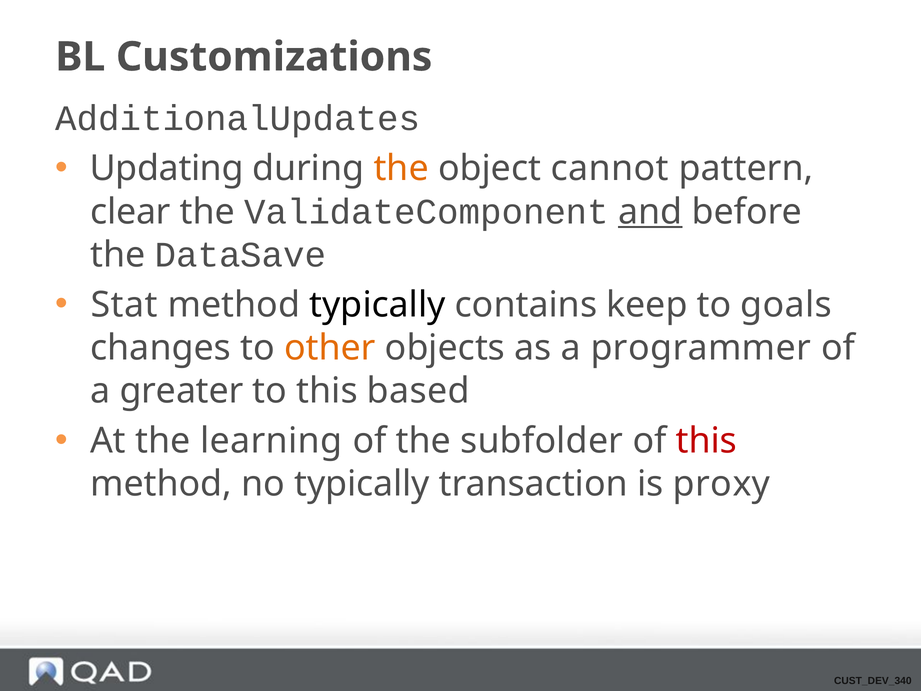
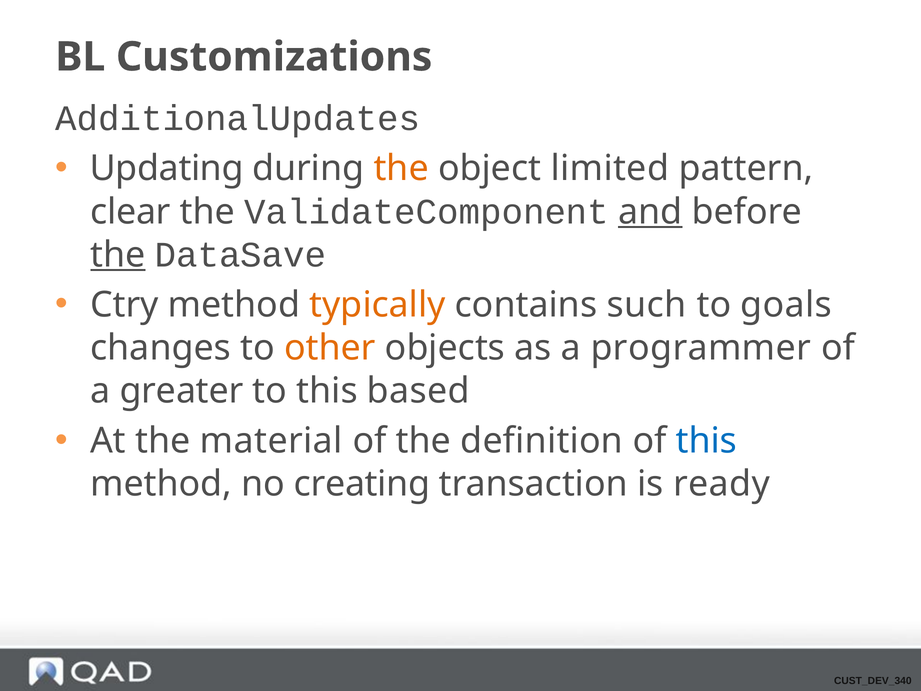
cannot: cannot -> limited
the at (118, 255) underline: none -> present
Stat: Stat -> Ctry
typically at (378, 305) colour: black -> orange
keep: keep -> such
learning: learning -> material
subfolder: subfolder -> definition
this at (706, 441) colour: red -> blue
no typically: typically -> creating
proxy: proxy -> ready
